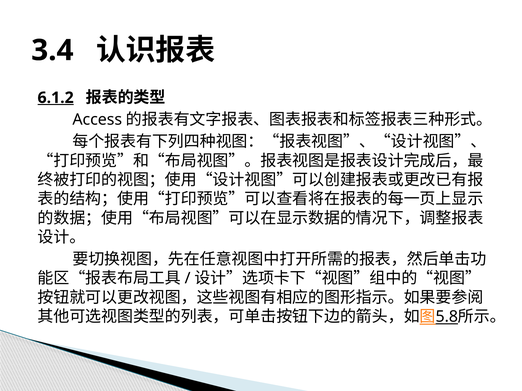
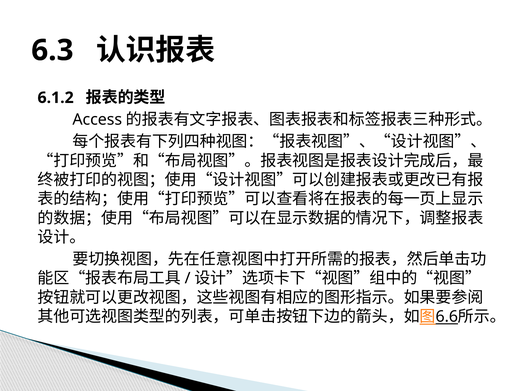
3.4: 3.4 -> 6.3
6.1.2 underline: present -> none
5.8: 5.8 -> 6.6
